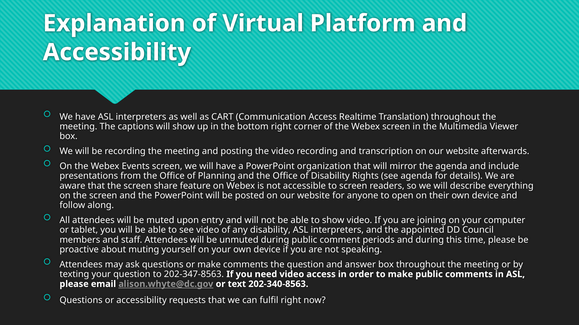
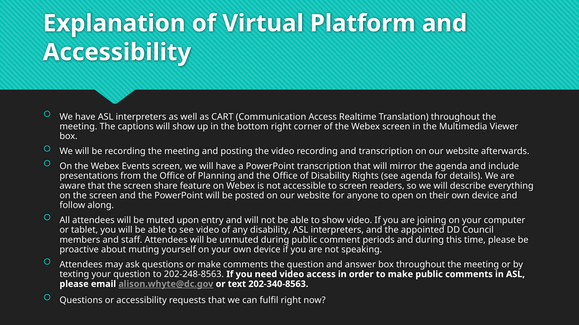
PowerPoint organization: organization -> transcription
202-347-8563: 202-347-8563 -> 202-248-8563
